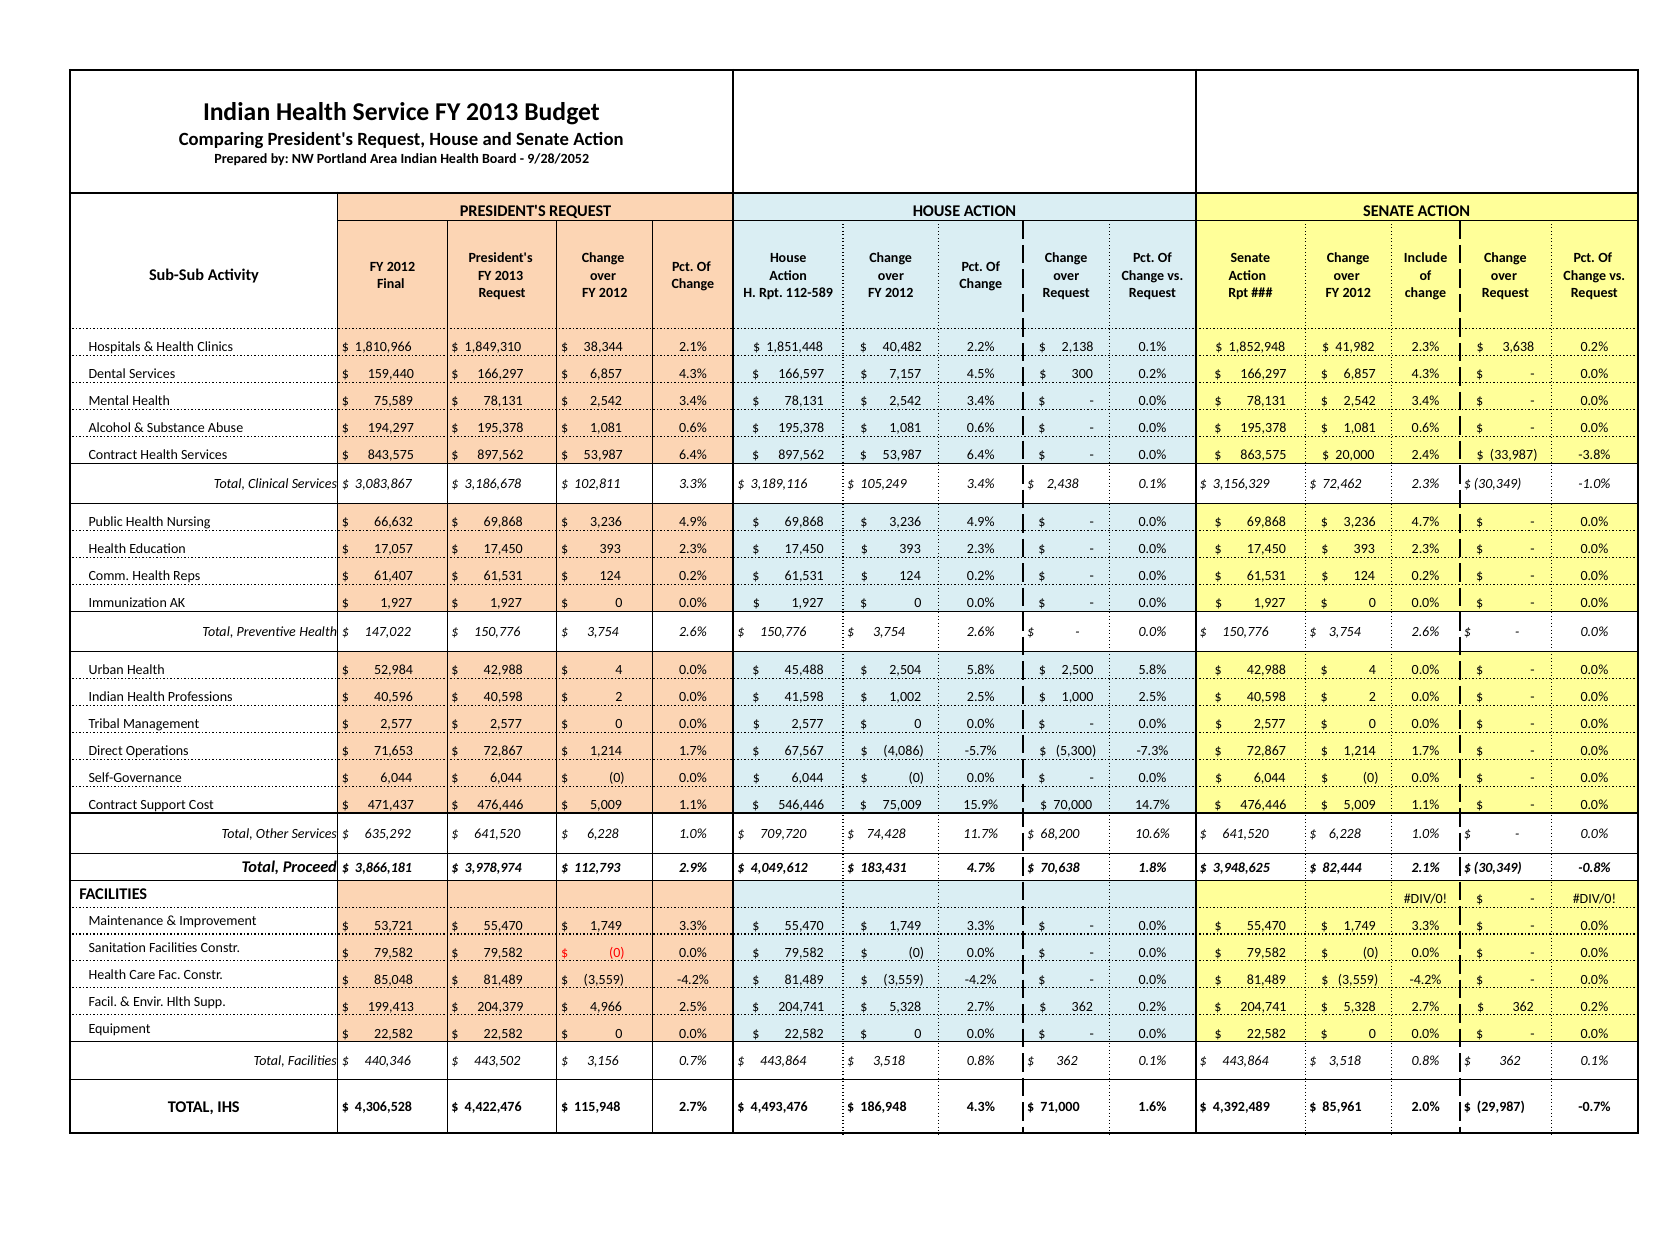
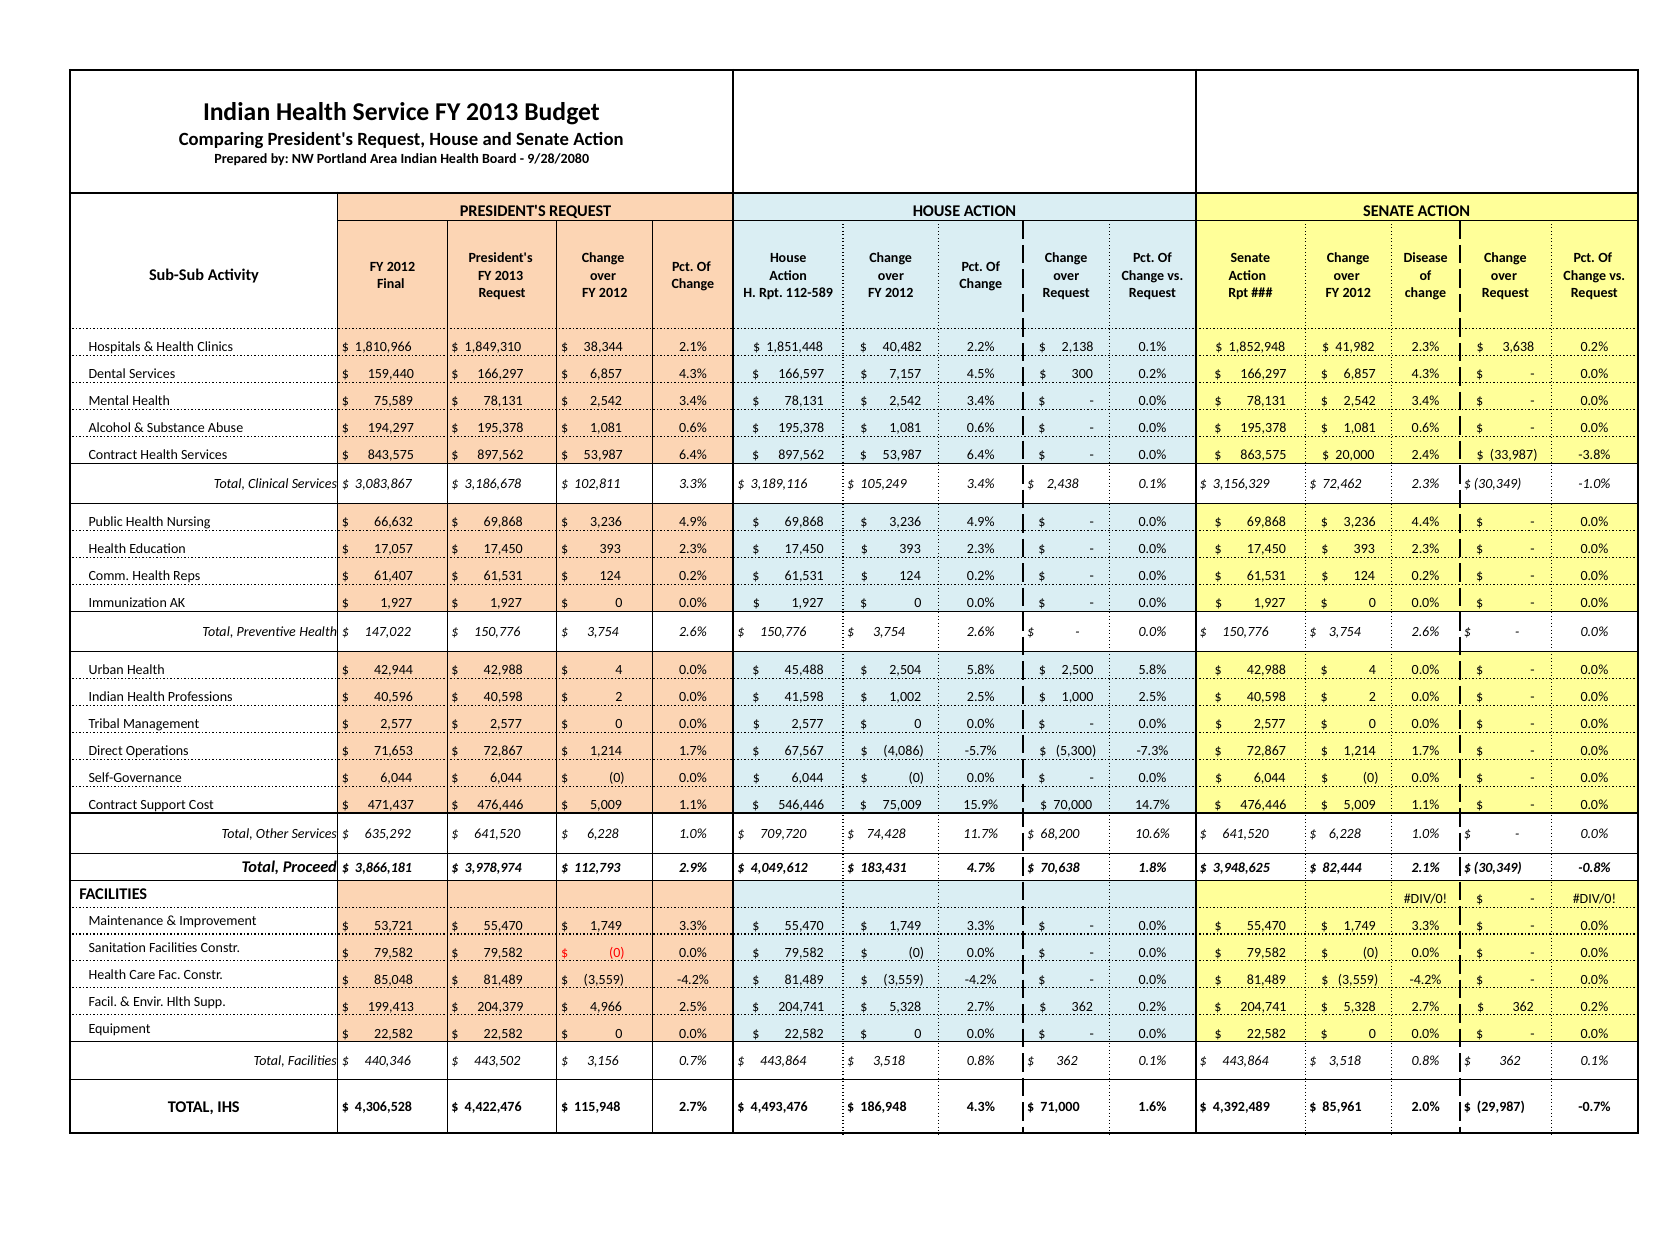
9/28/2052: 9/28/2052 -> 9/28/2080
Include: Include -> Disease
3,236 4.7%: 4.7% -> 4.4%
52,984: 52,984 -> 42,944
